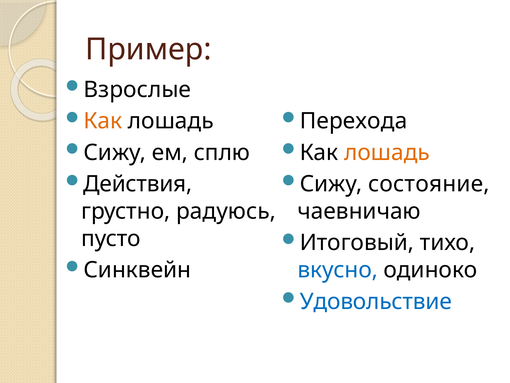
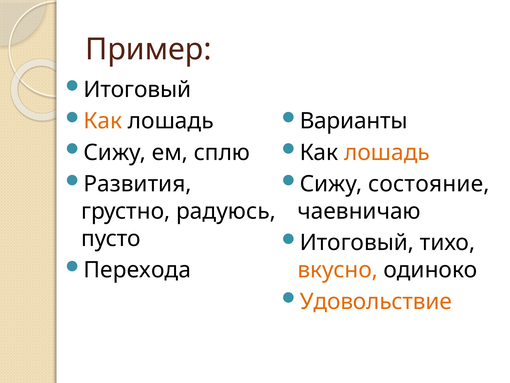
Взрослые at (137, 89): Взрослые -> Итоговый
Перехода: Перехода -> Варианты
Действия: Действия -> Развития
Синквейн: Синквейн -> Перехода
вкусно colour: blue -> orange
Удовольствие colour: blue -> orange
